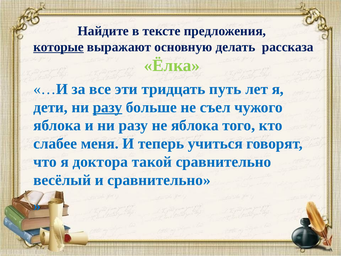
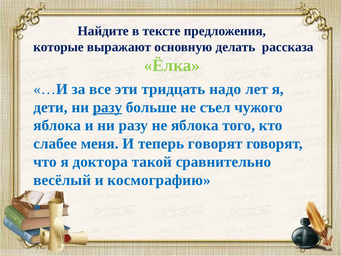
которые underline: present -> none
путь: путь -> надо
теперь учиться: учиться -> говорят
и сравнительно: сравнительно -> космографию
